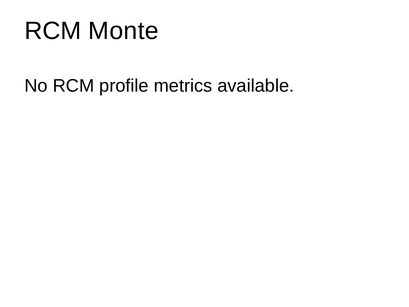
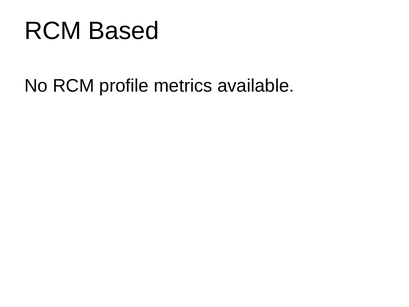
Monte: Monte -> Based
